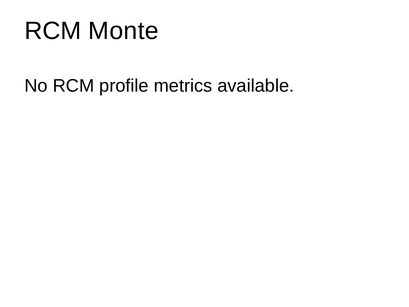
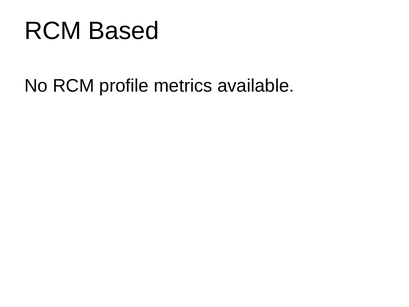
Monte: Monte -> Based
